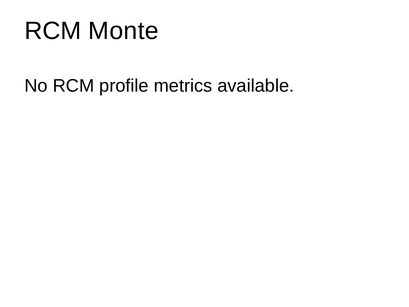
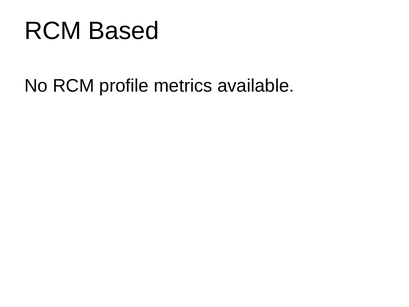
Monte: Monte -> Based
